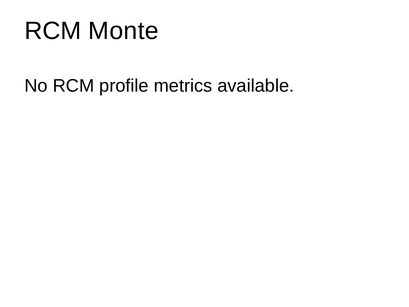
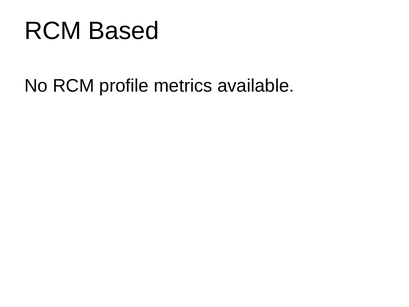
Monte: Monte -> Based
